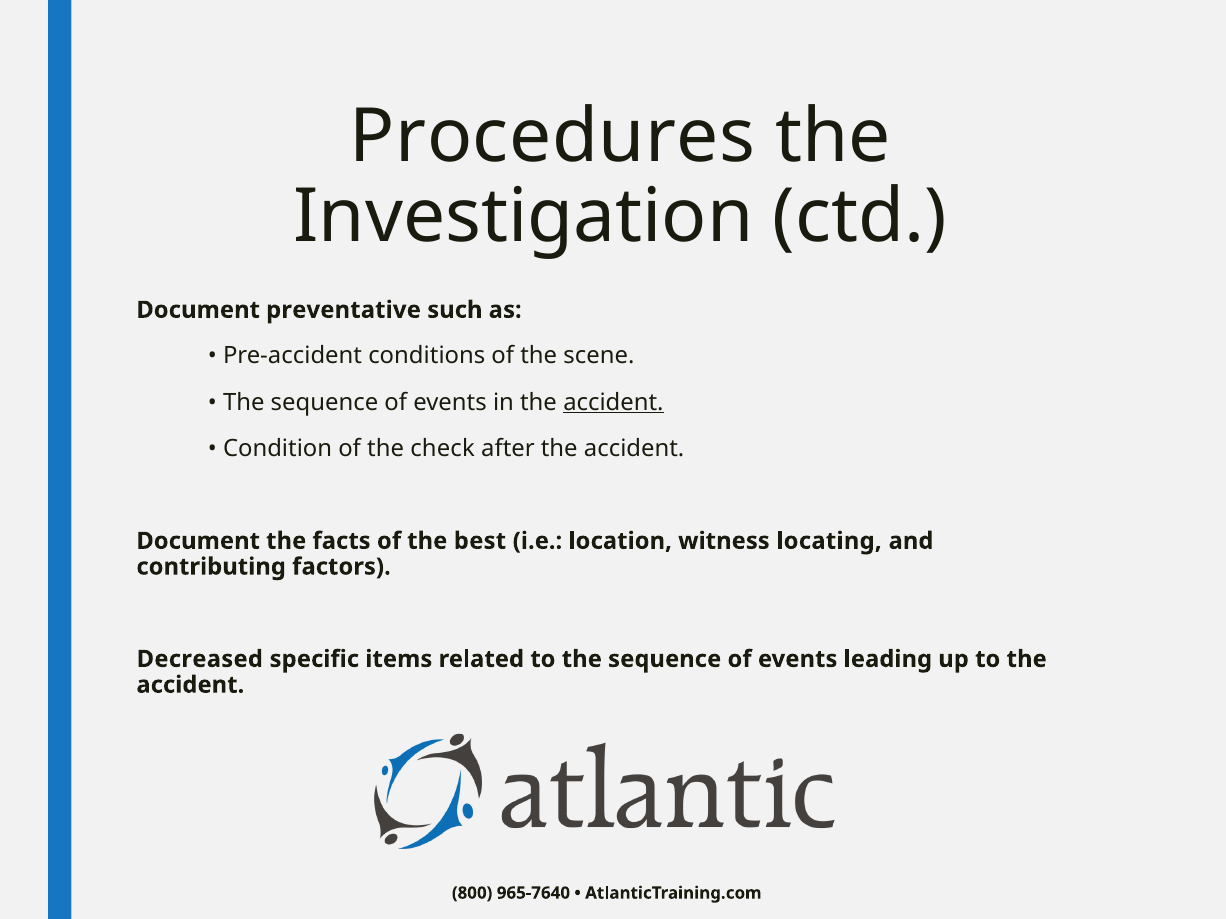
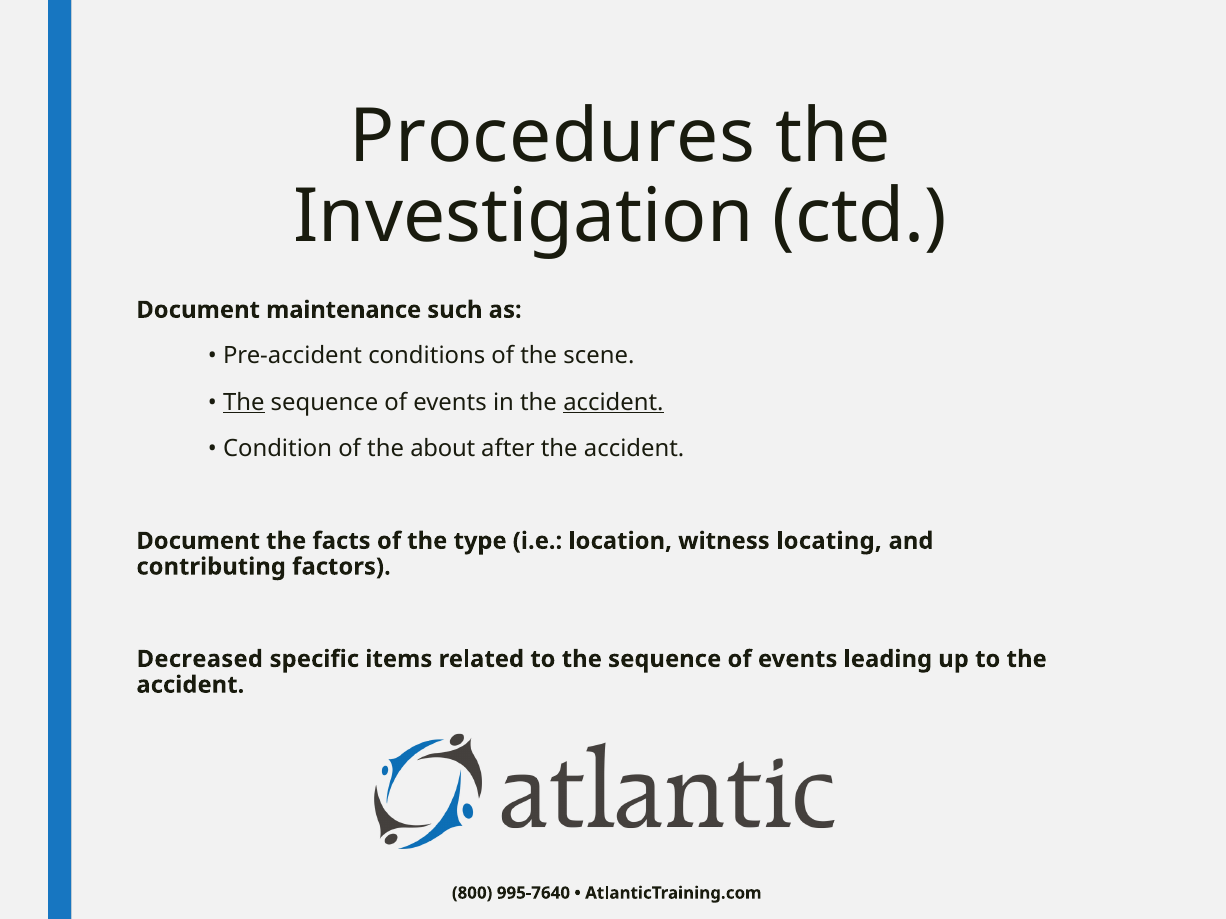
preventative: preventative -> maintenance
The at (244, 403) underline: none -> present
check: check -> about
best: best -> type
965-7640: 965-7640 -> 995-7640
